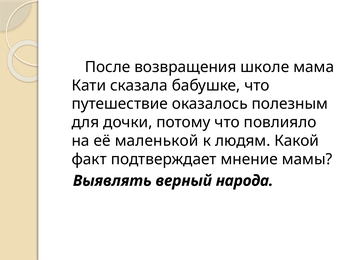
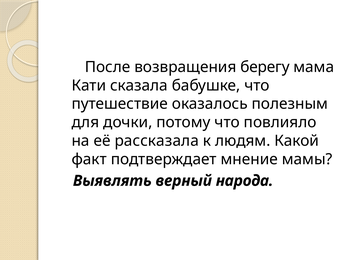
школе: школе -> берегу
маленькой: маленькой -> рассказала
